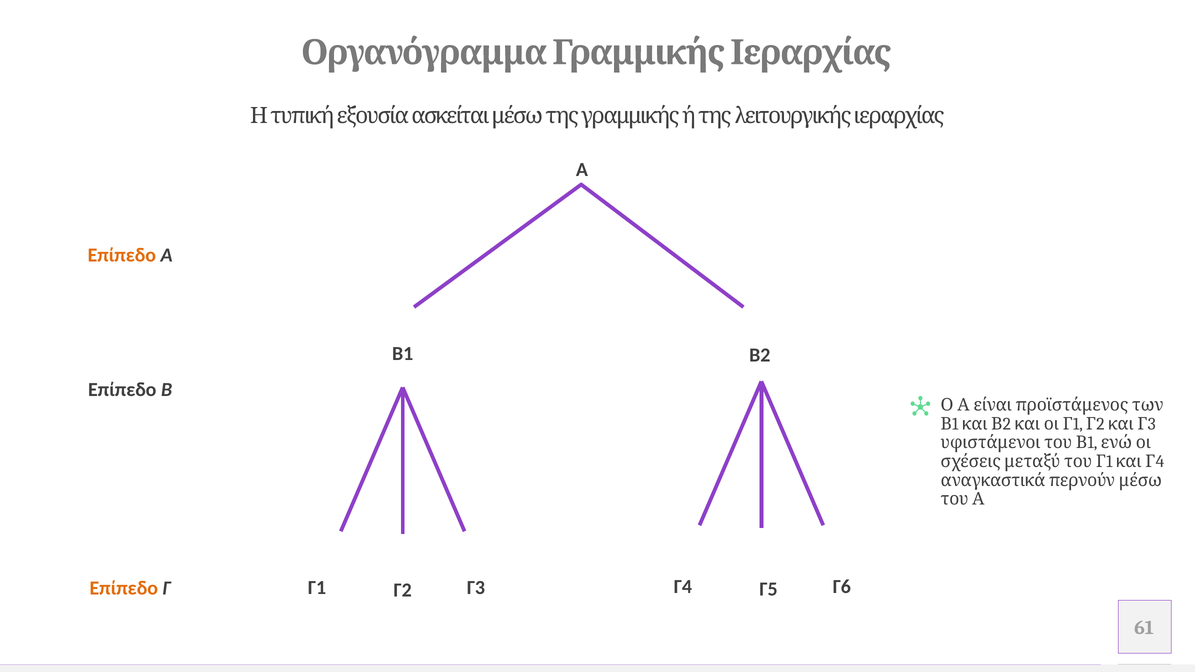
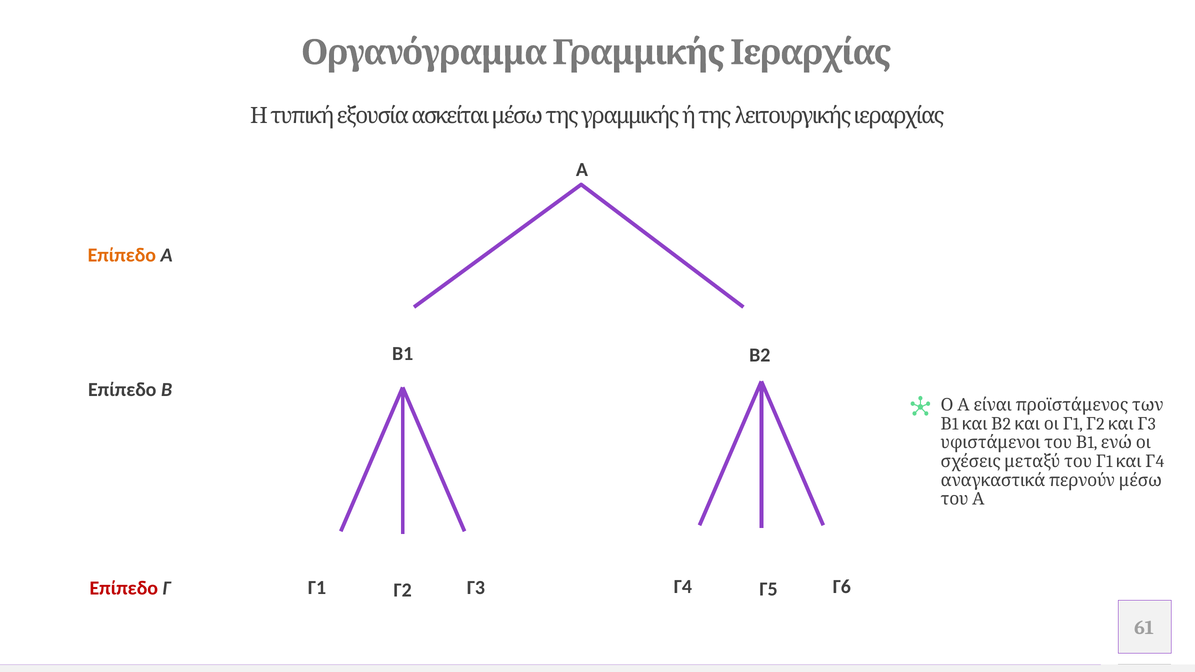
Επίπεδο at (124, 588) colour: orange -> red
